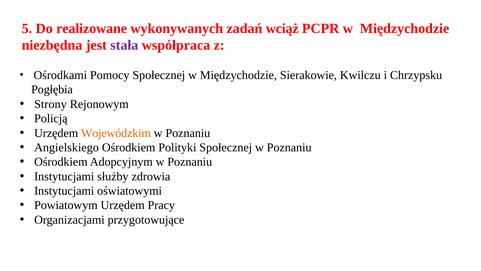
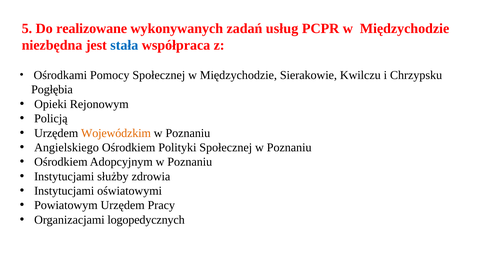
wciąż: wciąż -> usług
stała colour: purple -> blue
Strony: Strony -> Opieki
przygotowujące: przygotowujące -> logopedycznych
